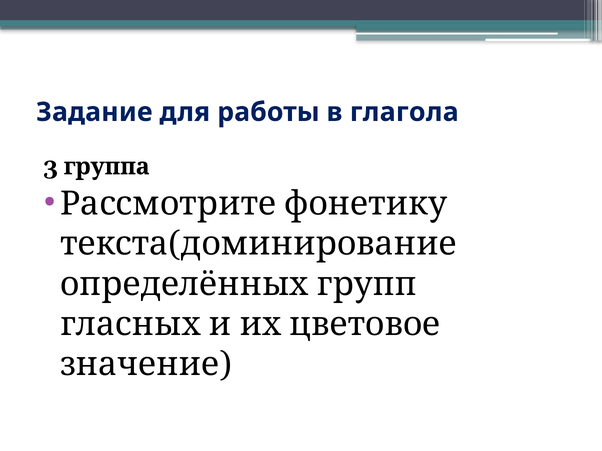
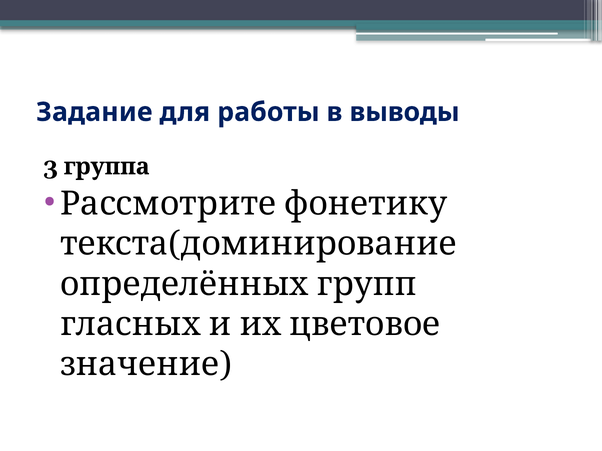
глагола: глагола -> выводы
